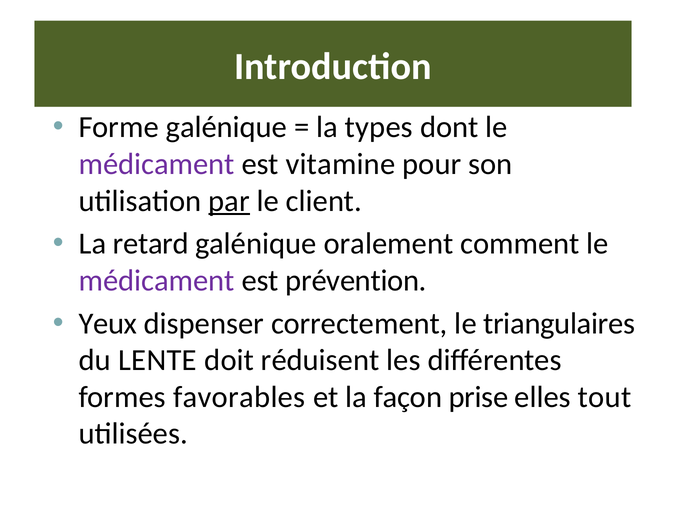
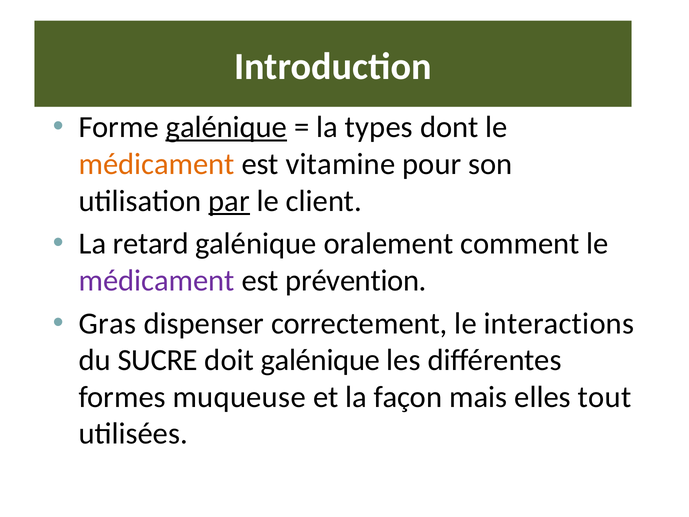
galénique at (226, 127) underline: none -> present
médicament at (157, 164) colour: purple -> orange
Yeux: Yeux -> Gras
triangulaires: triangulaires -> interactions
LENTE: LENTE -> SUCRE
doit réduisent: réduisent -> galénique
favorables: favorables -> muqueuse
prise: prise -> mais
